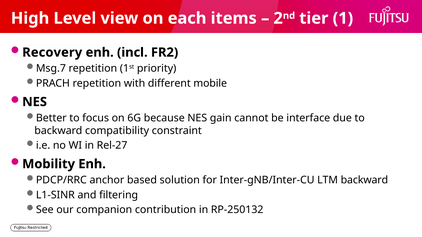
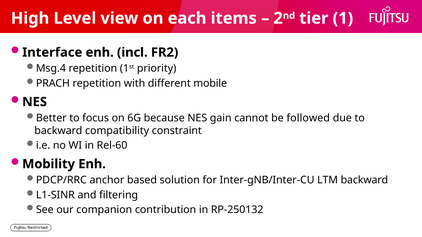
Recovery: Recovery -> Interface
Msg.7: Msg.7 -> Msg.4
interface: interface -> followed
Rel-27: Rel-27 -> Rel-60
